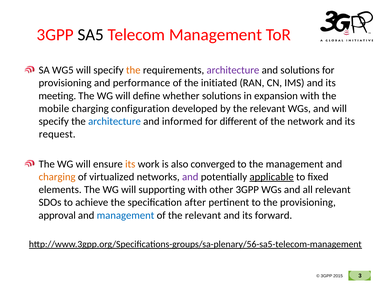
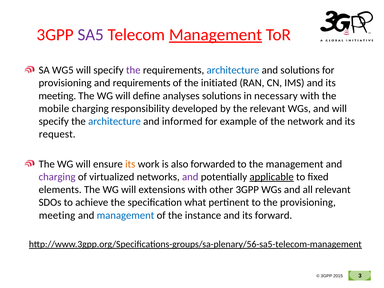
SA5 colour: black -> purple
Management at (215, 35) underline: none -> present
the at (133, 70) colour: orange -> purple
architecture at (233, 70) colour: purple -> blue
and performance: performance -> requirements
whether: whether -> analyses
expansion: expansion -> necessary
configuration: configuration -> responsibility
different: different -> example
converged: converged -> forwarded
charging at (57, 177) colour: orange -> purple
supporting: supporting -> extensions
after: after -> what
approval at (57, 215): approval -> meeting
of the relevant: relevant -> instance
